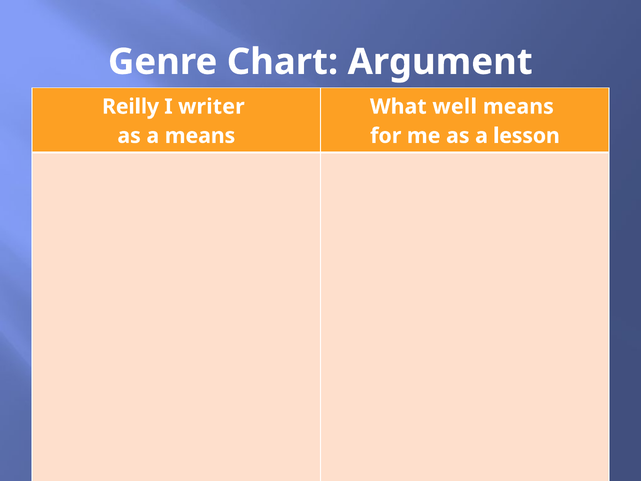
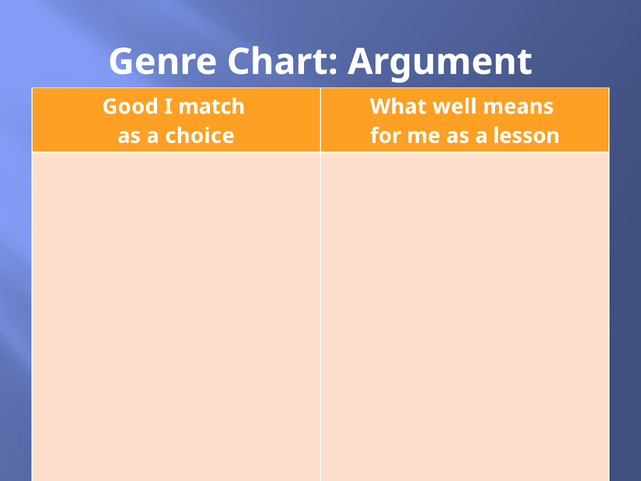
Reilly: Reilly -> Good
writer: writer -> match
a means: means -> choice
